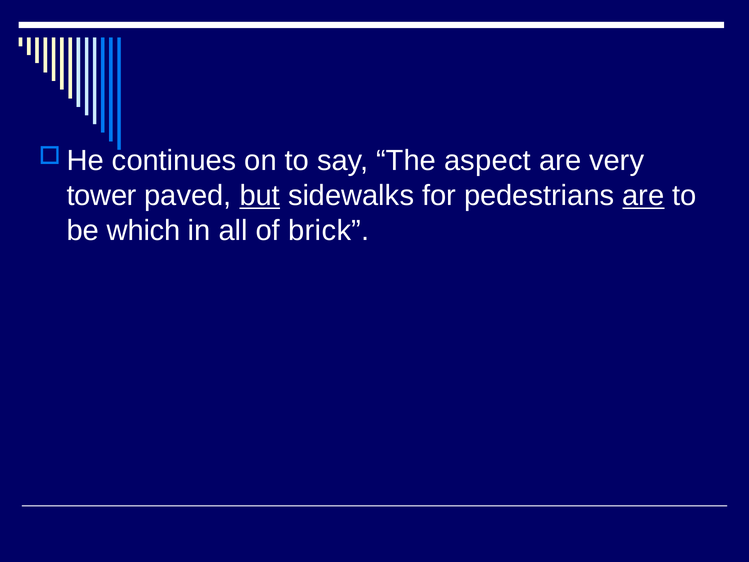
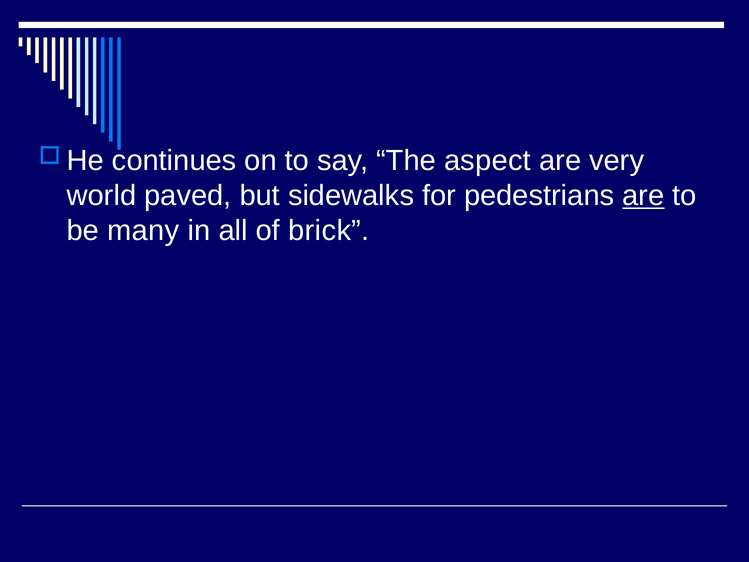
tower: tower -> world
but underline: present -> none
which: which -> many
